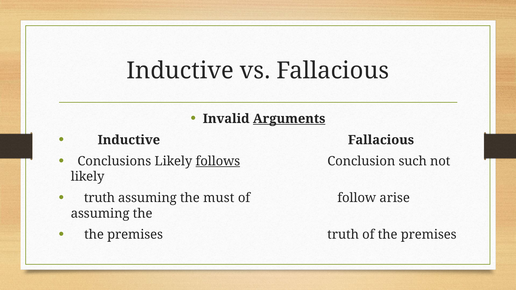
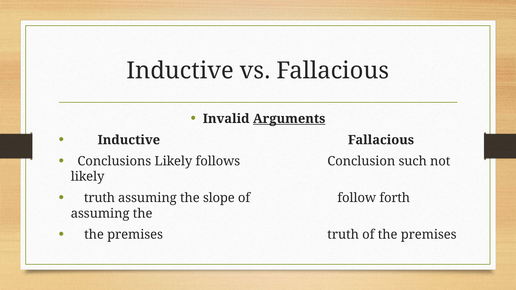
follows underline: present -> none
must: must -> slope
arise: arise -> forth
